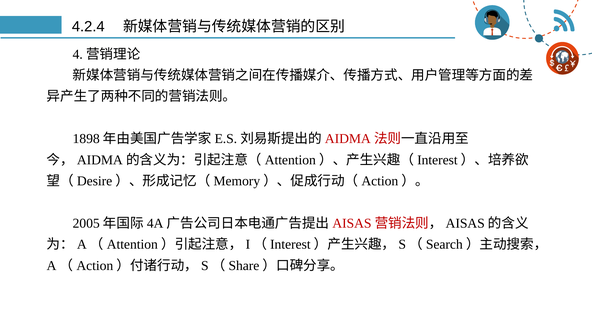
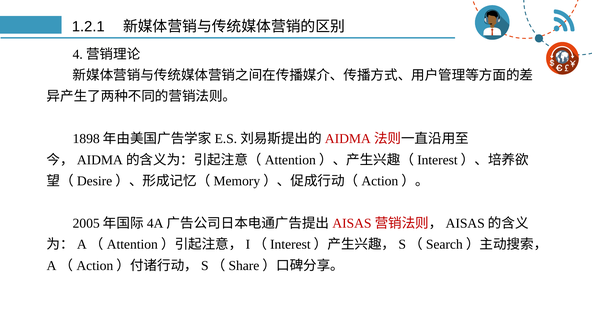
4.2.4: 4.2.4 -> 1.2.1
